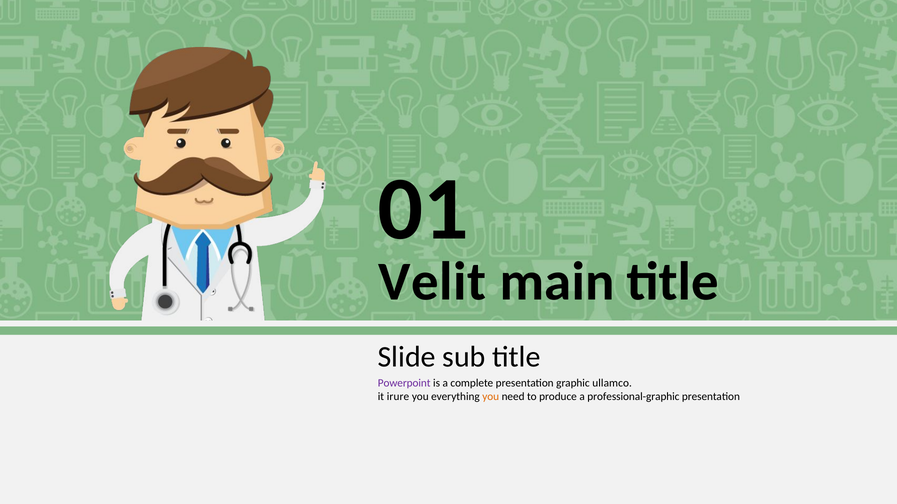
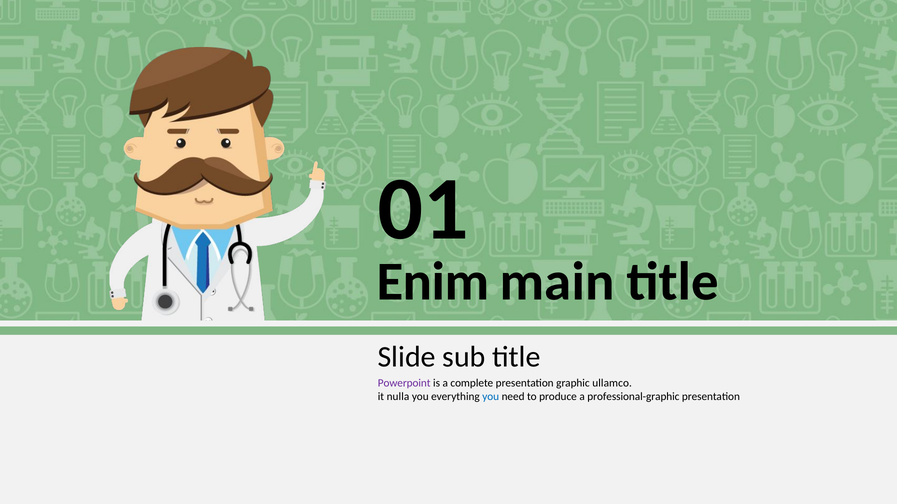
Velit: Velit -> Enim
irure: irure -> nulla
you at (491, 397) colour: orange -> blue
